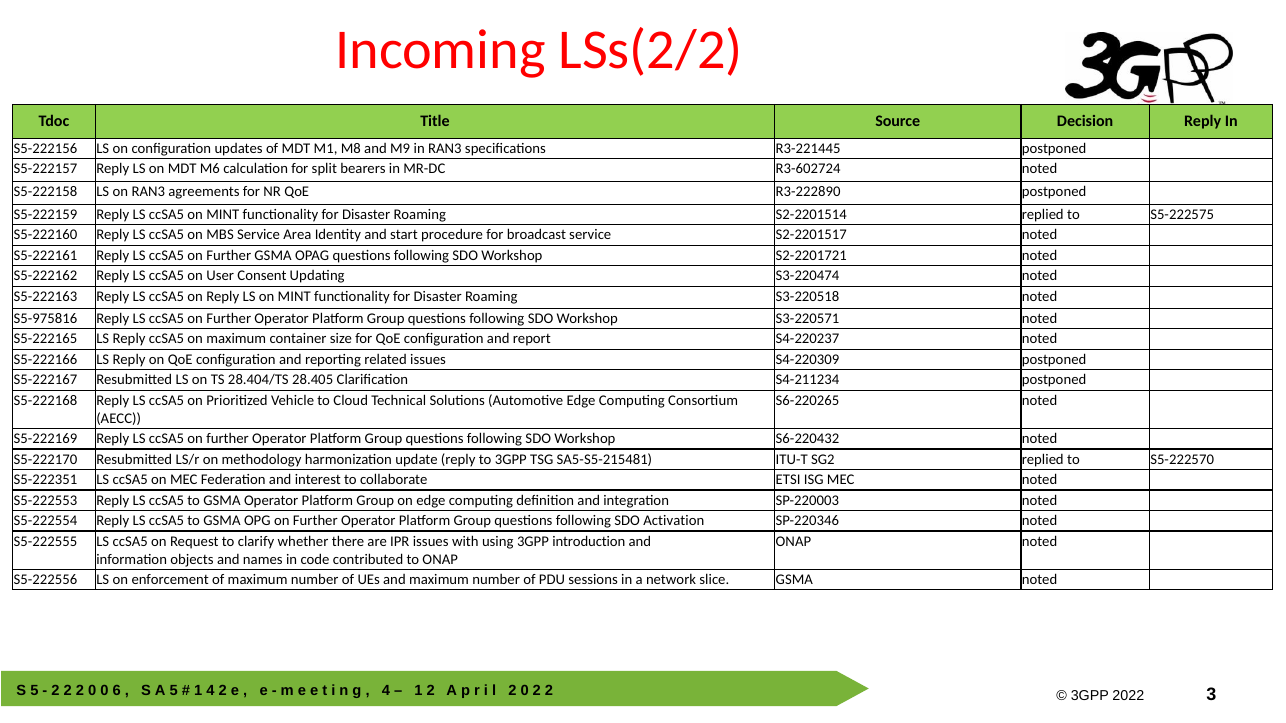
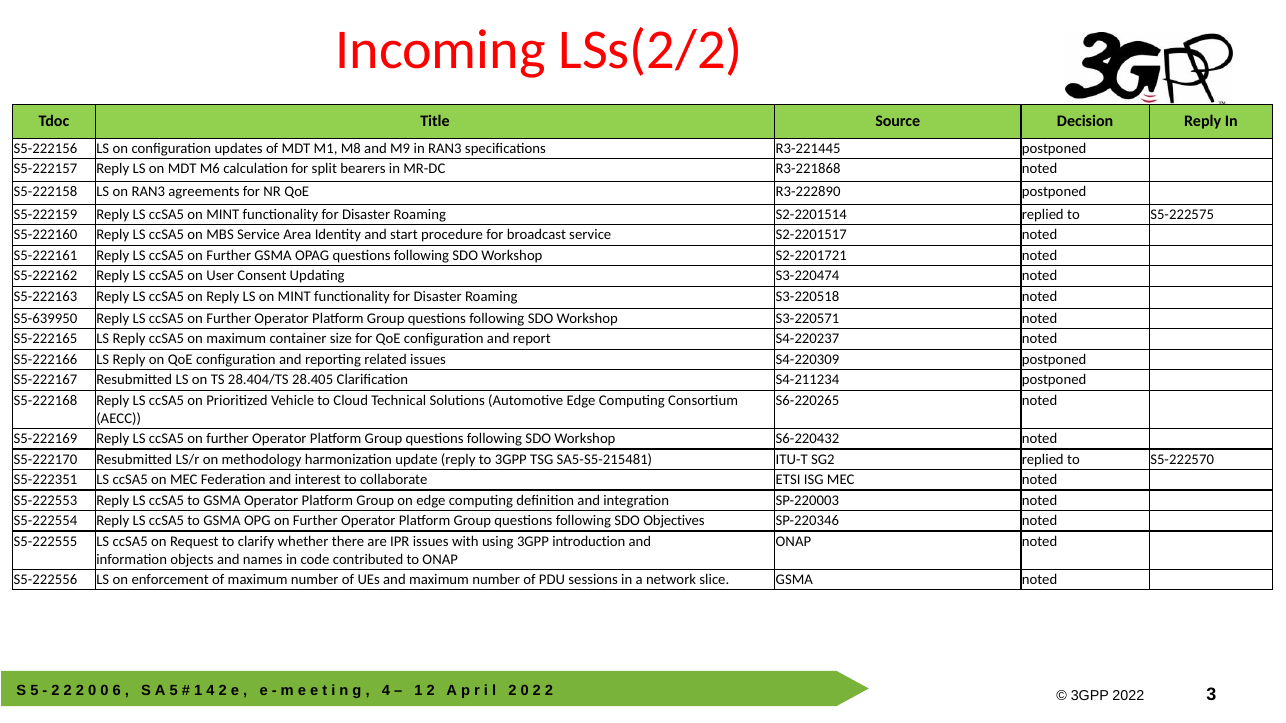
R3-602724: R3-602724 -> R3-221868
S5-975816: S5-975816 -> S5-639950
Activation: Activation -> Objectives
